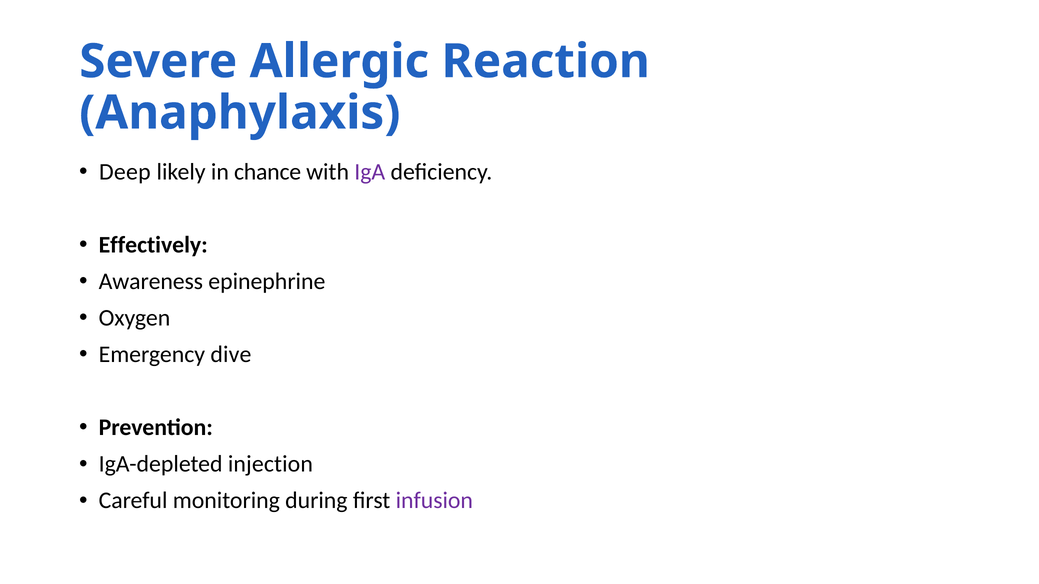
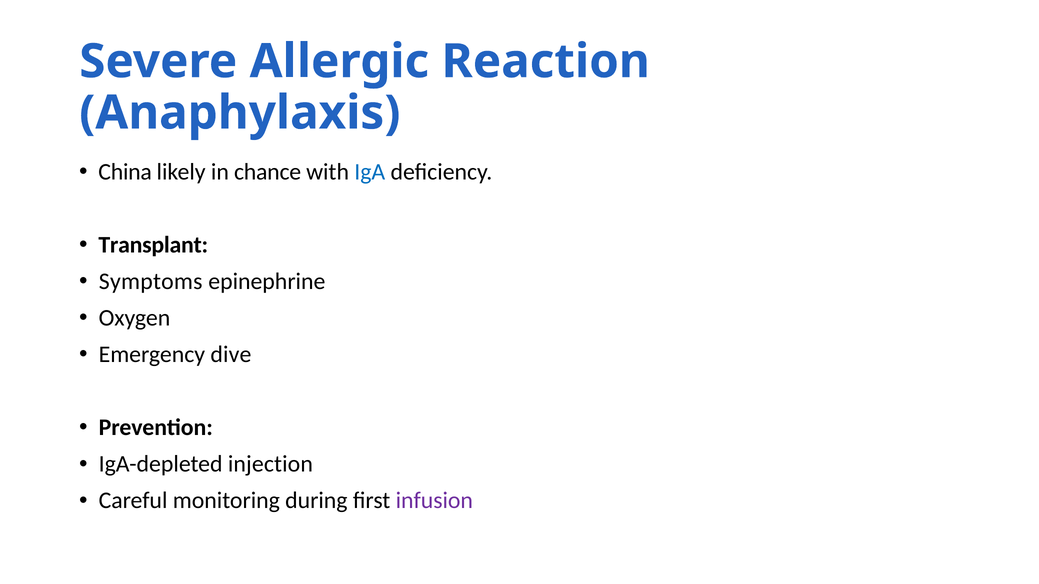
Deep: Deep -> China
IgA colour: purple -> blue
Effectively: Effectively -> Transplant
Awareness: Awareness -> Symptoms
